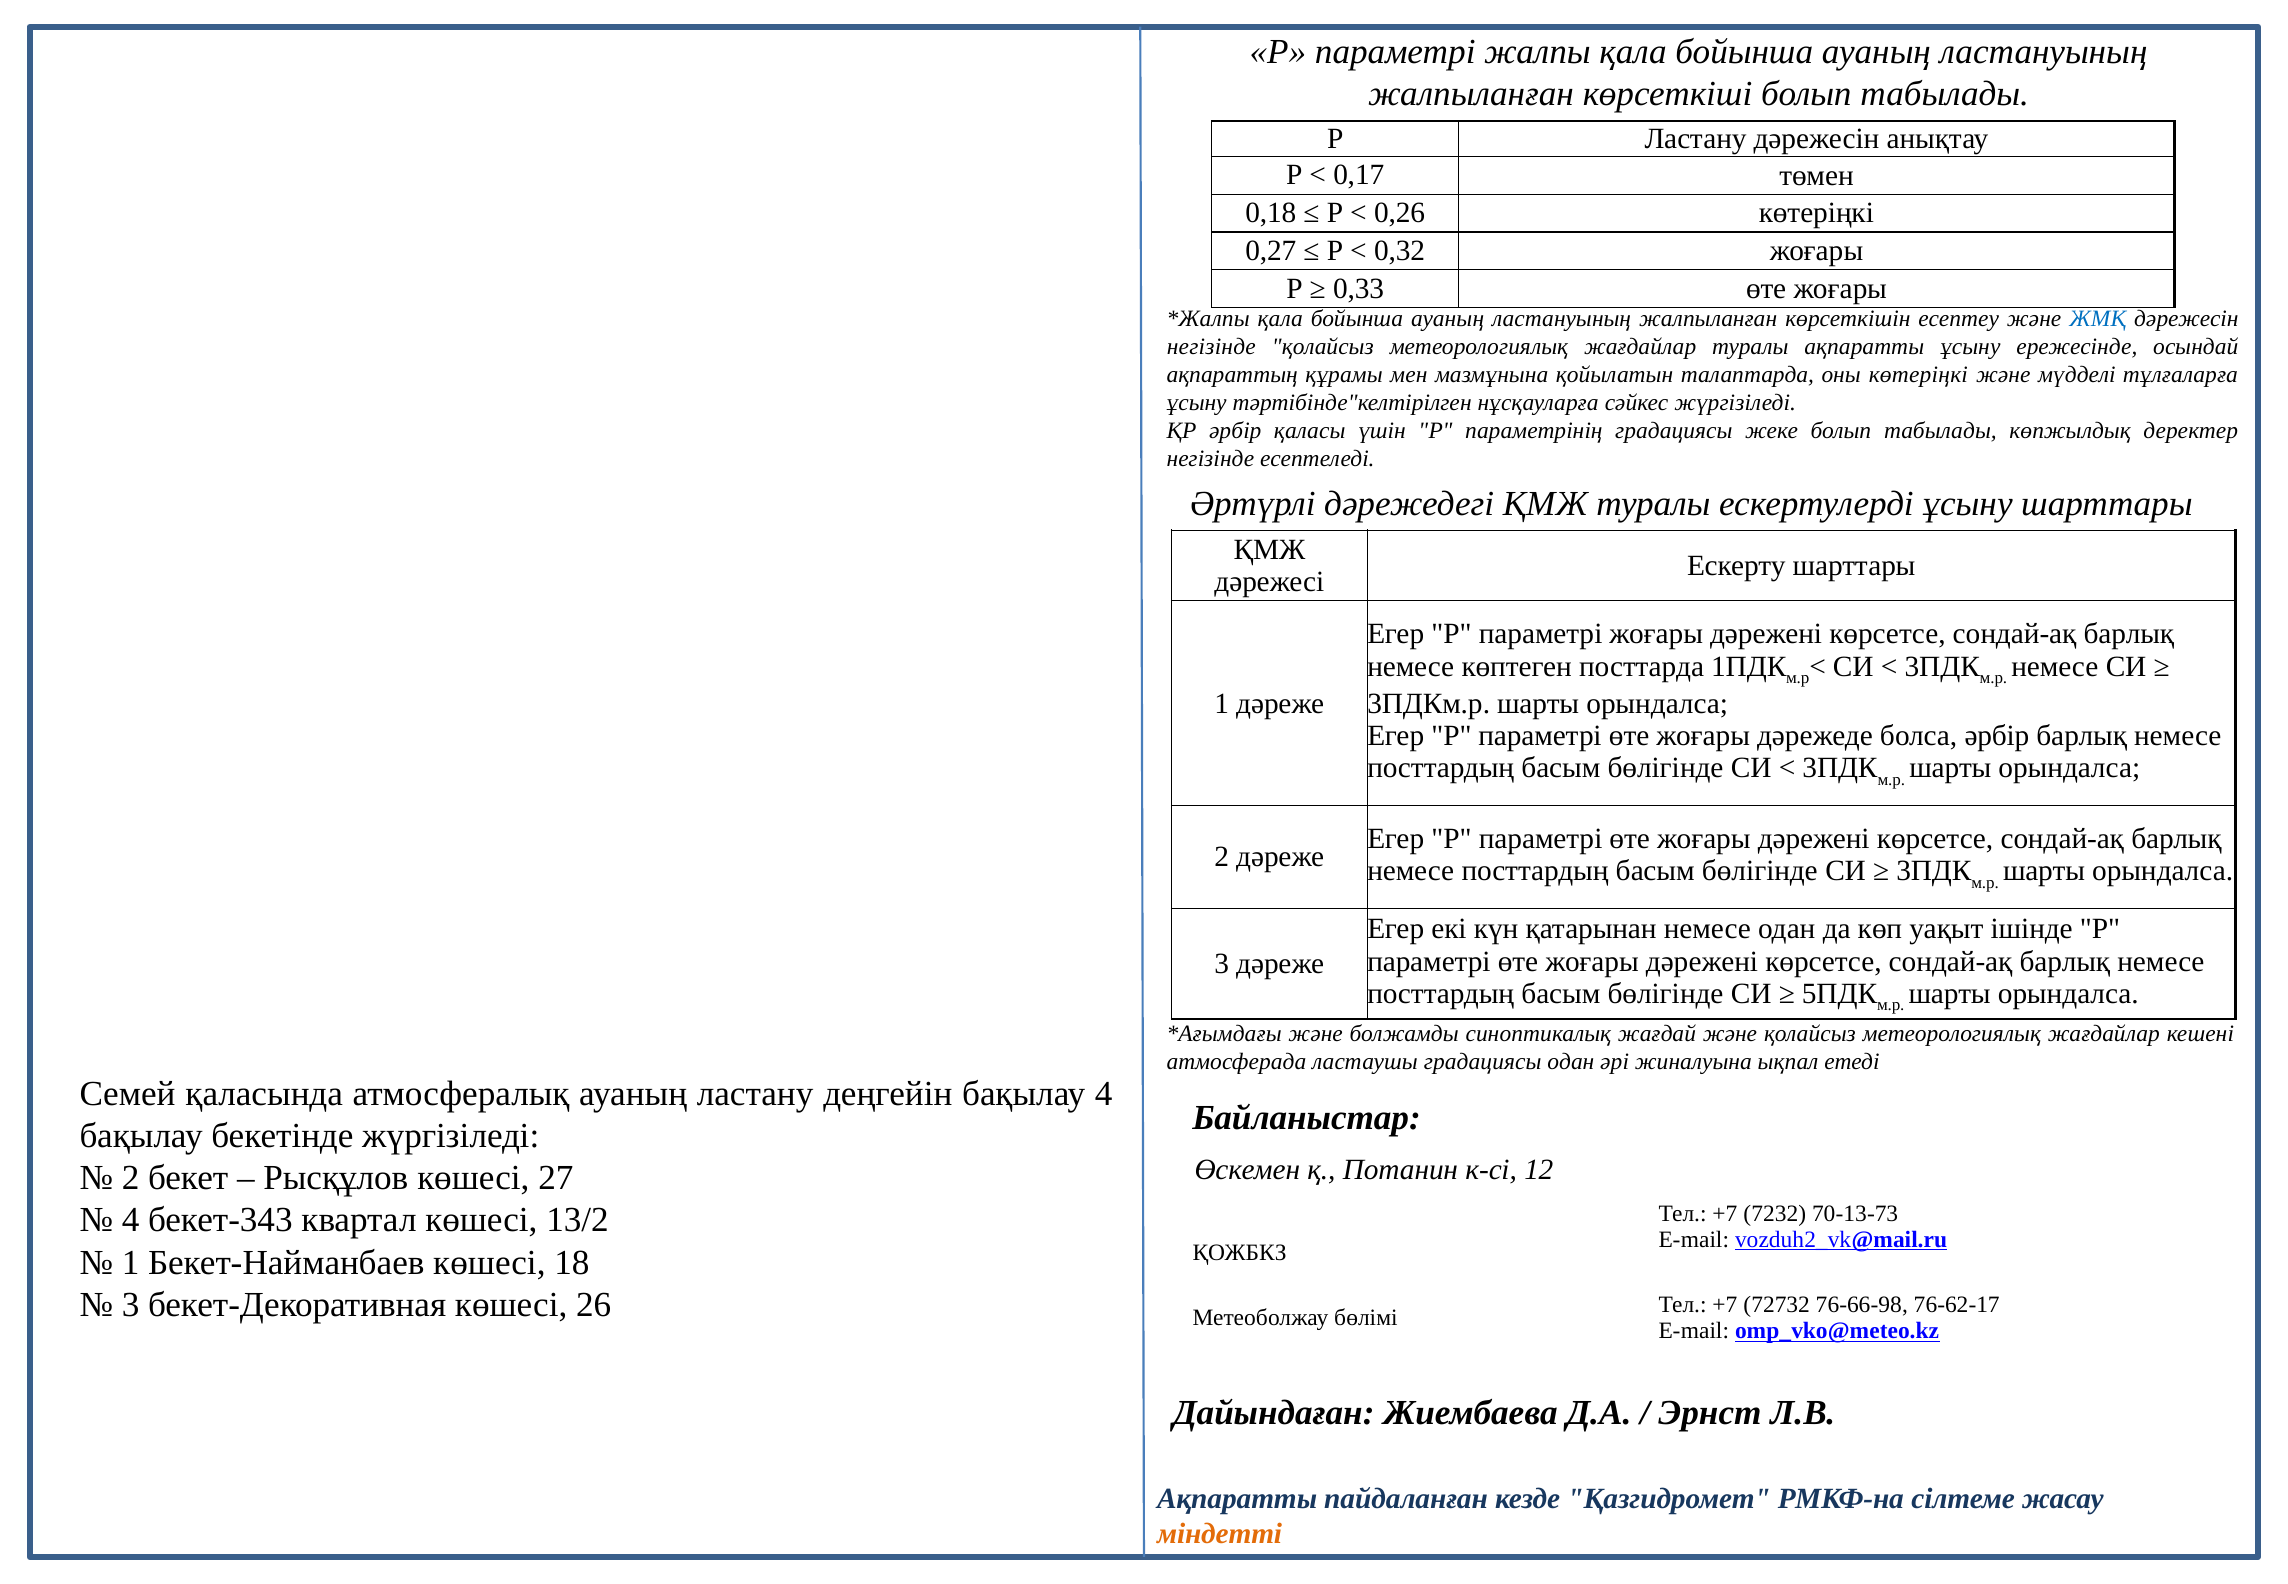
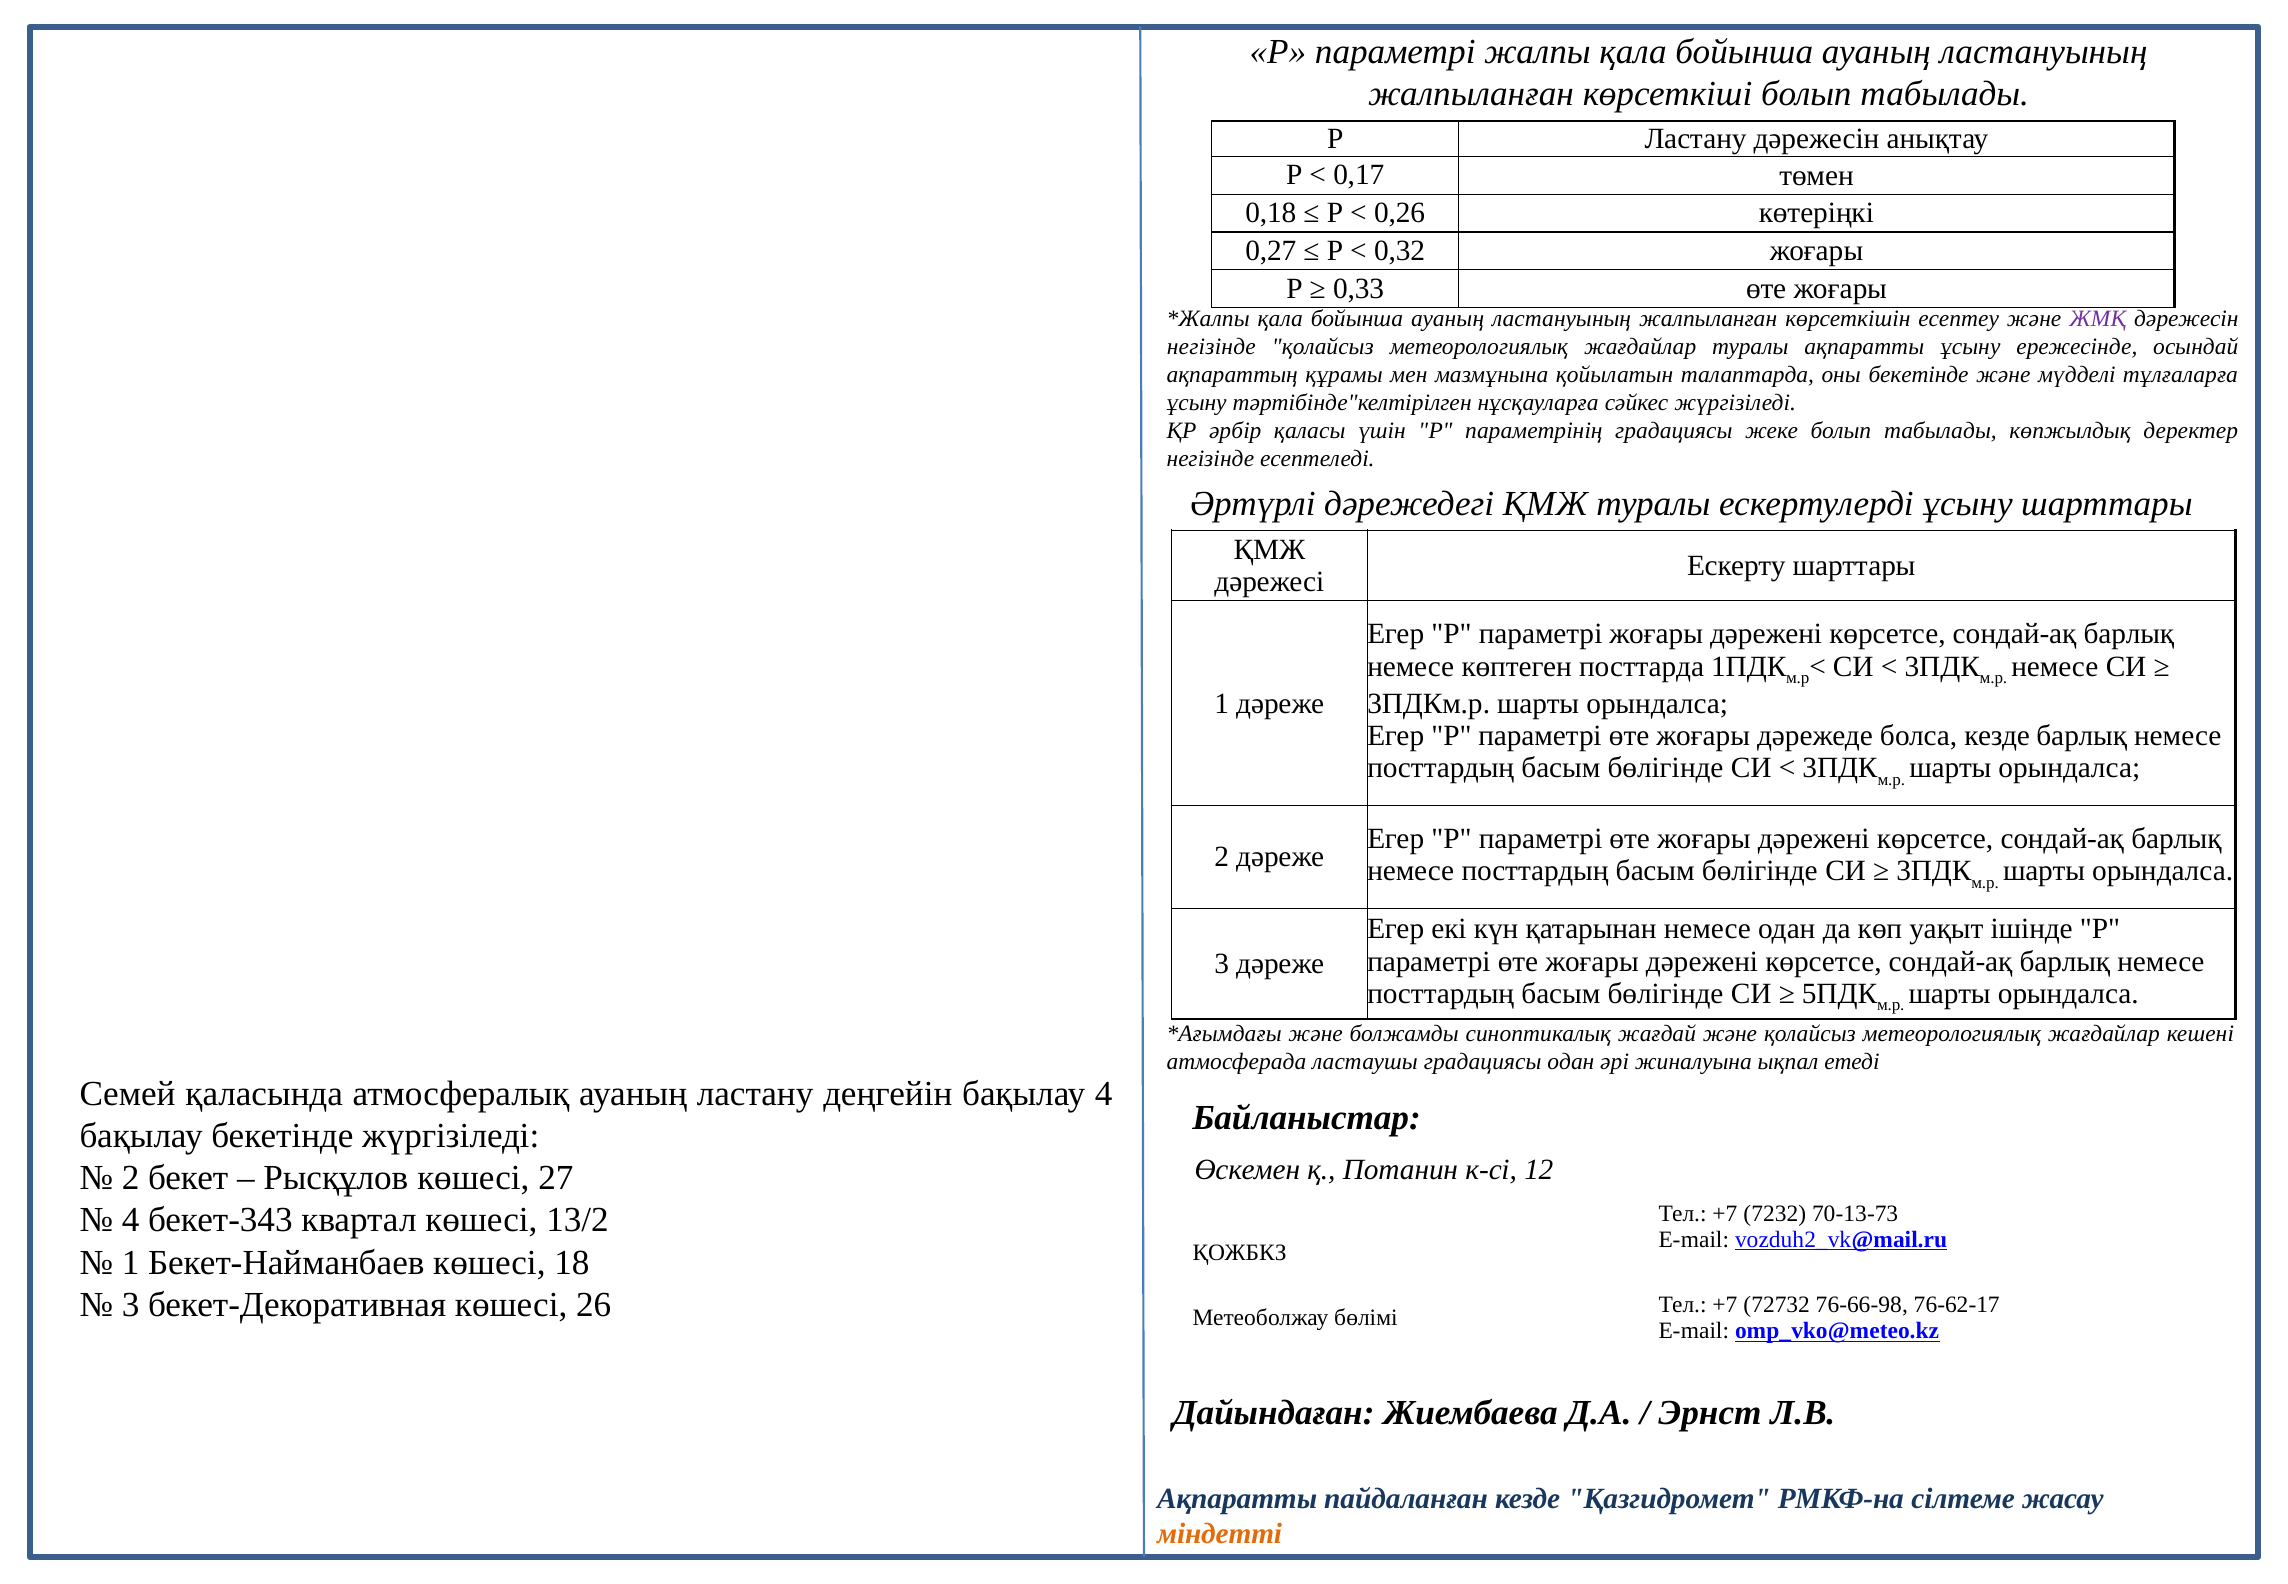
ЖМҚ colour: blue -> purple
оны көтеріңкі: көтеріңкі -> бекетінде
болса әрбір: әрбір -> кезде
